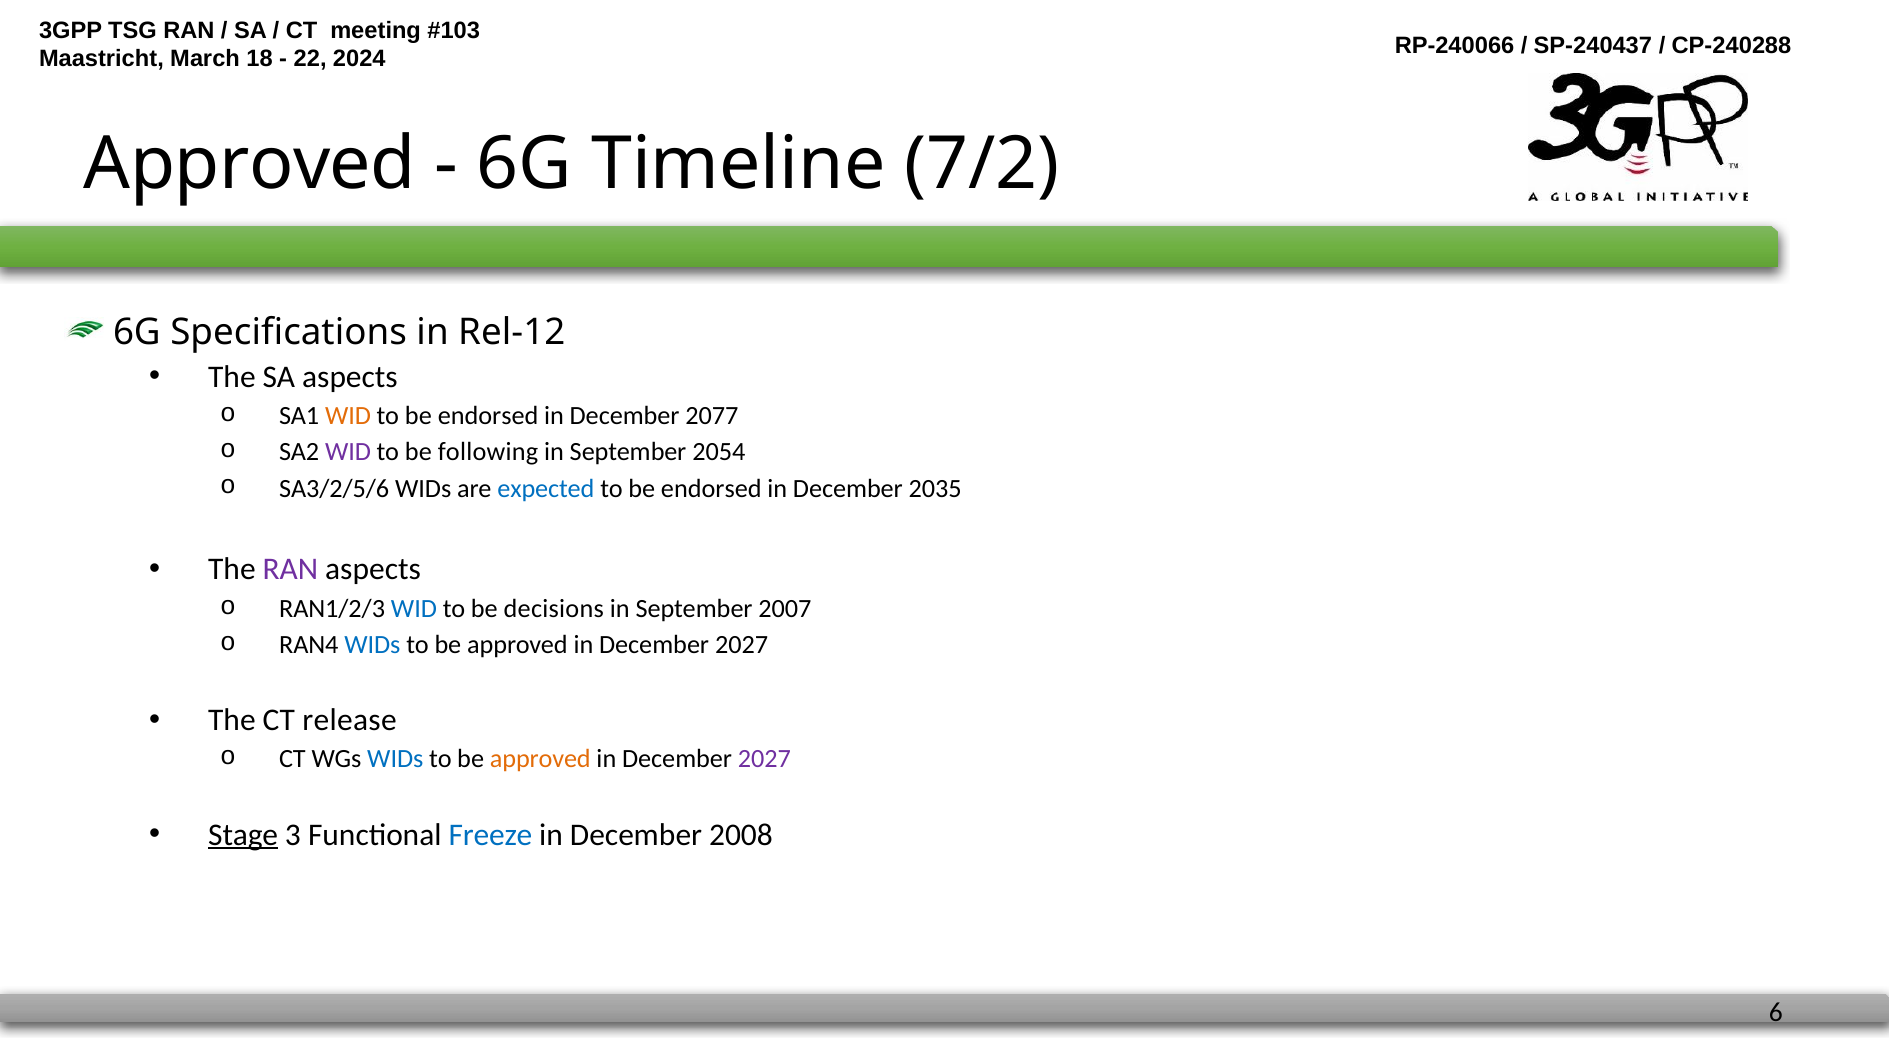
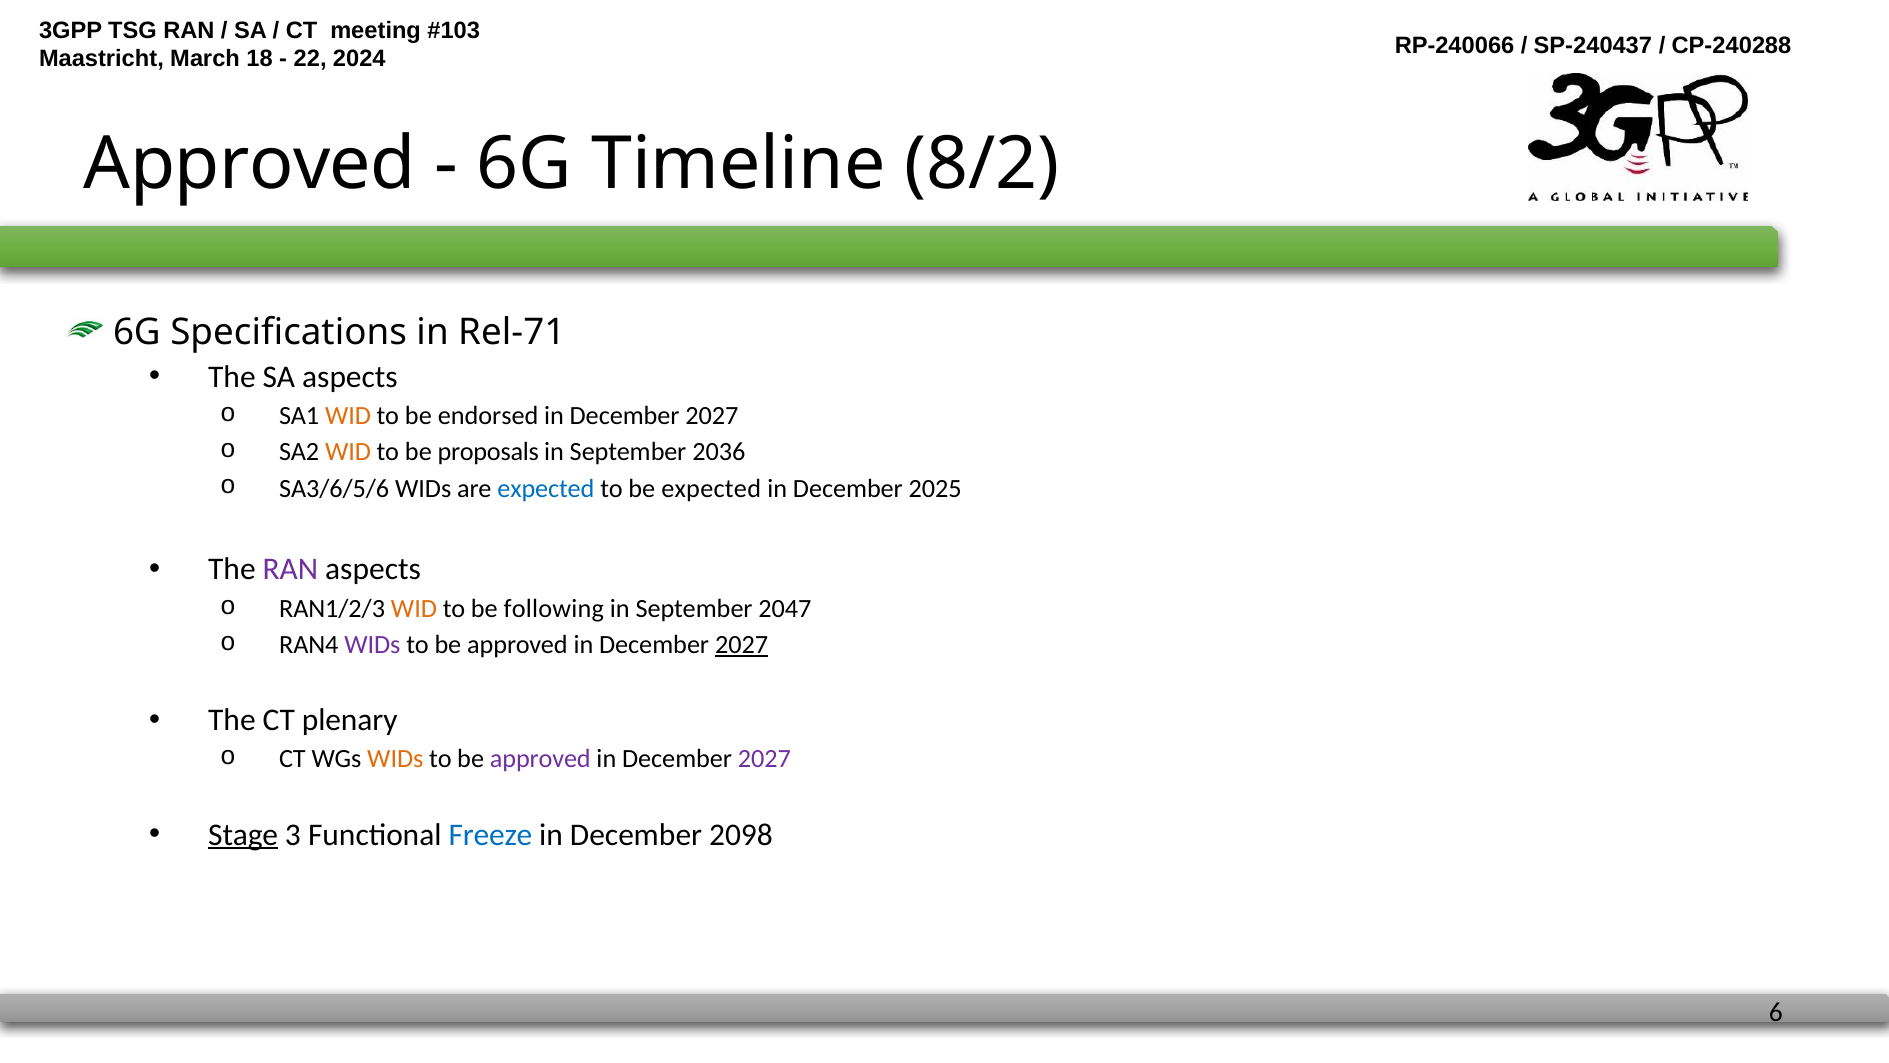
7/2: 7/2 -> 8/2
Rel-12: Rel-12 -> Rel-71
2077 at (712, 416): 2077 -> 2027
WID at (348, 452) colour: purple -> orange
following: following -> proposals
2054: 2054 -> 2036
SA3/2/5/6: SA3/2/5/6 -> SA3/6/5/6
endorsed at (711, 488): endorsed -> expected
2035: 2035 -> 2025
WID at (414, 608) colour: blue -> orange
decisions: decisions -> following
2007: 2007 -> 2047
WIDs at (372, 645) colour: blue -> purple
2027 at (742, 645) underline: none -> present
release: release -> plenary
WIDs at (395, 759) colour: blue -> orange
approved at (540, 759) colour: orange -> purple
2008: 2008 -> 2098
